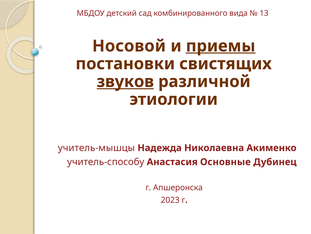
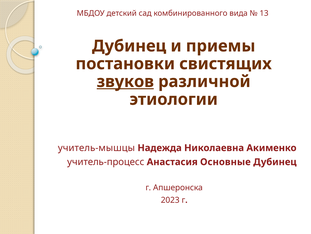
Носовой at (129, 46): Носовой -> Дубинец
приемы underline: present -> none
учитель-способу: учитель-способу -> учитель-процесс
